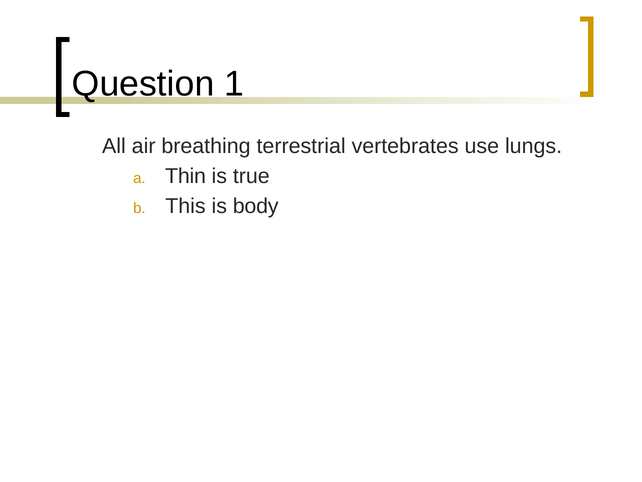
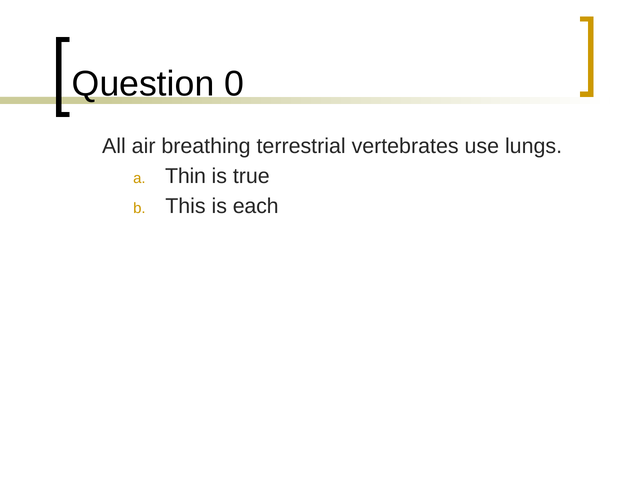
1: 1 -> 0
body: body -> each
